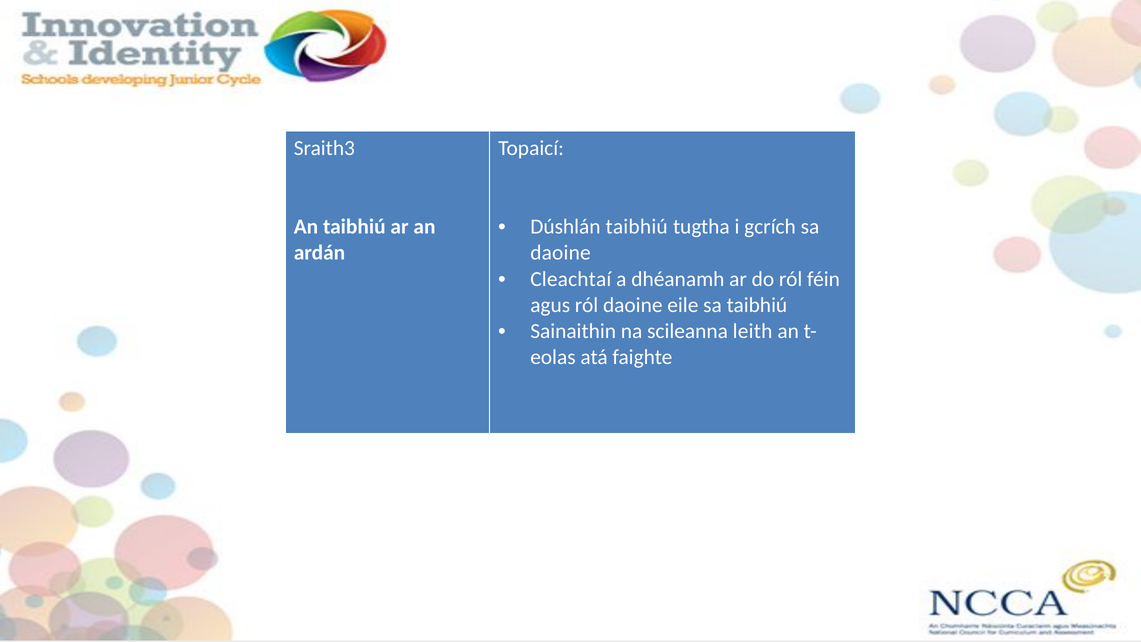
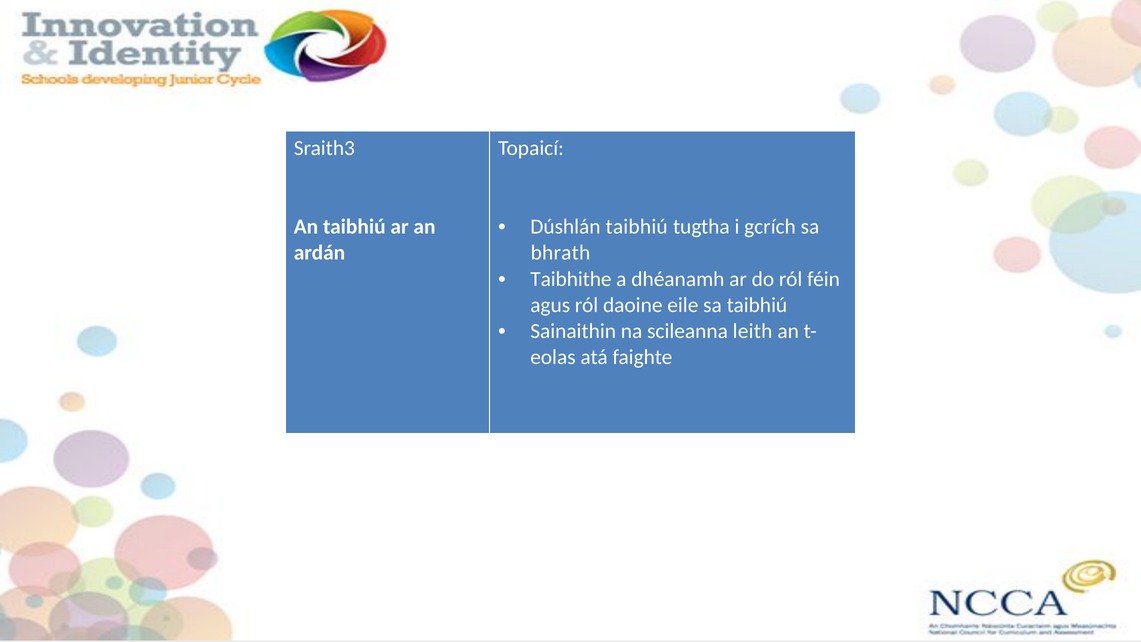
daoine at (560, 253): daoine -> bhrath
Cleachtaí: Cleachtaí -> Taibhithe
